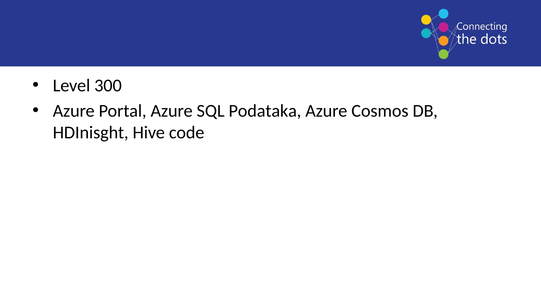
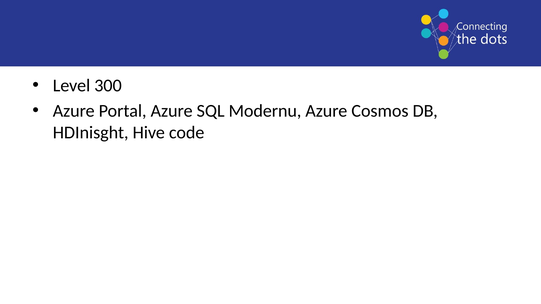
Podataka: Podataka -> Modernu
